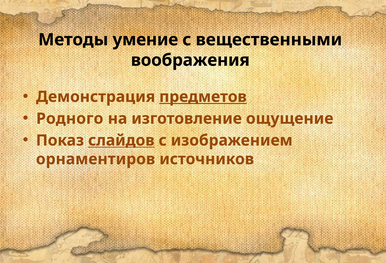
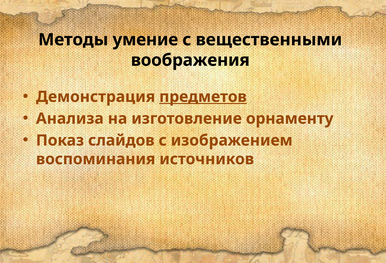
Родного: Родного -> Анализа
ощущение: ощущение -> орнаменту
слайдов underline: present -> none
орнаментиров: орнаментиров -> воспоминания
